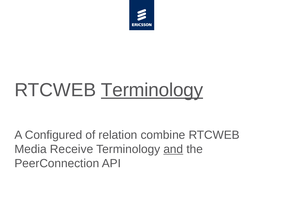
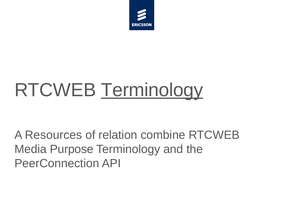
Configured: Configured -> Resources
Receive: Receive -> Purpose
and underline: present -> none
